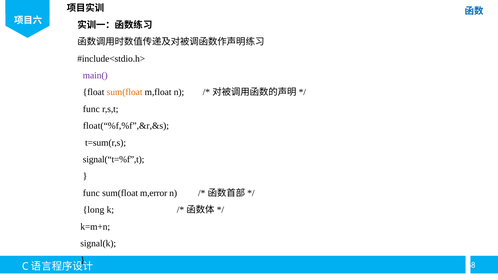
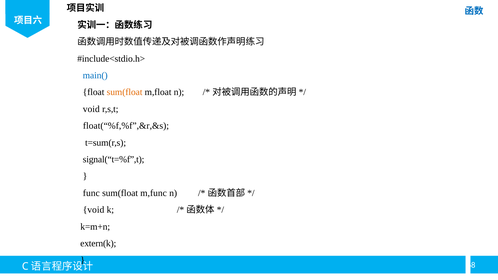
main( colour: purple -> blue
func at (91, 109): func -> void
m,error: m,error -> m,func
long at (94, 210): long -> void
signal(k: signal(k -> extern(k
